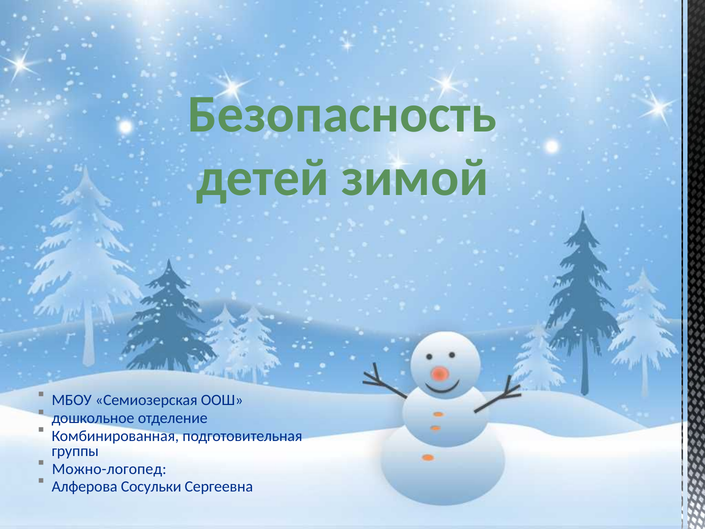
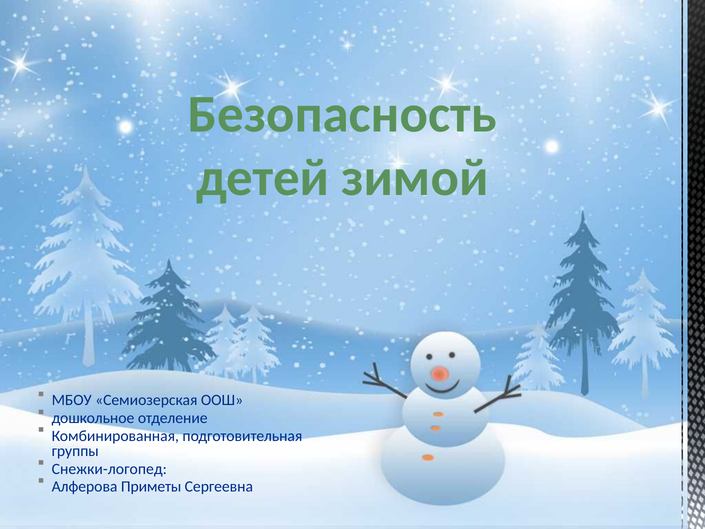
Можно-логопед: Можно-логопед -> Снежки-логопед
Сосульки: Сосульки -> Приметы
